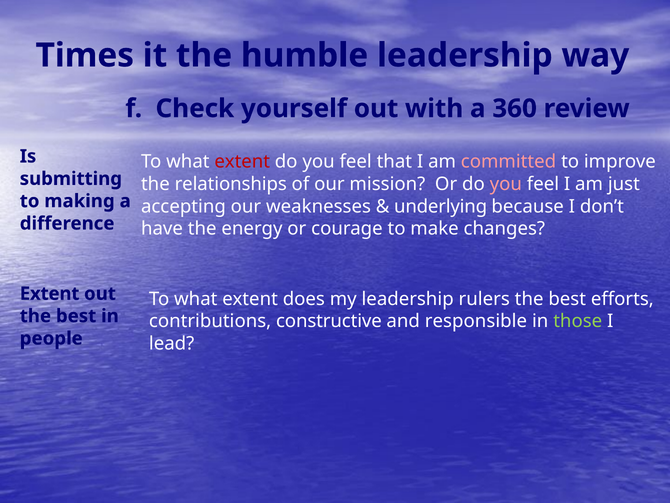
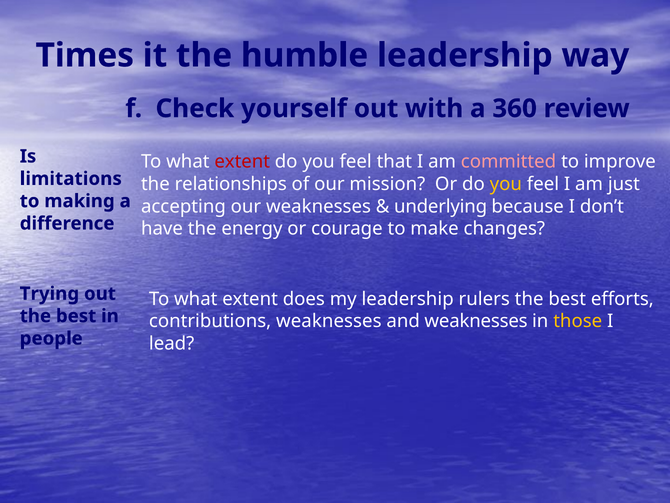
submitting: submitting -> limitations
you at (506, 184) colour: pink -> yellow
Extent at (50, 293): Extent -> Trying
contributions constructive: constructive -> weaknesses
and responsible: responsible -> weaknesses
those colour: light green -> yellow
